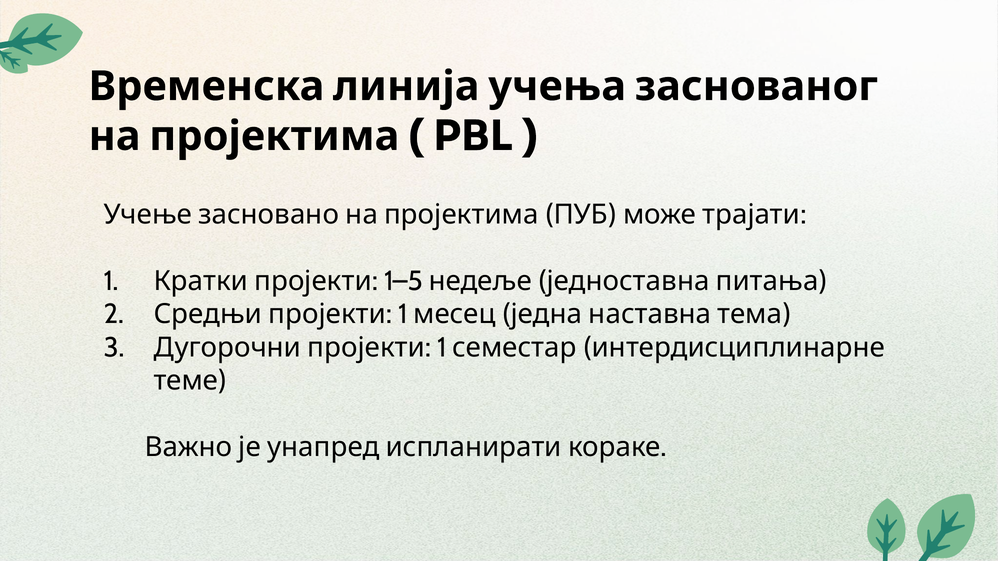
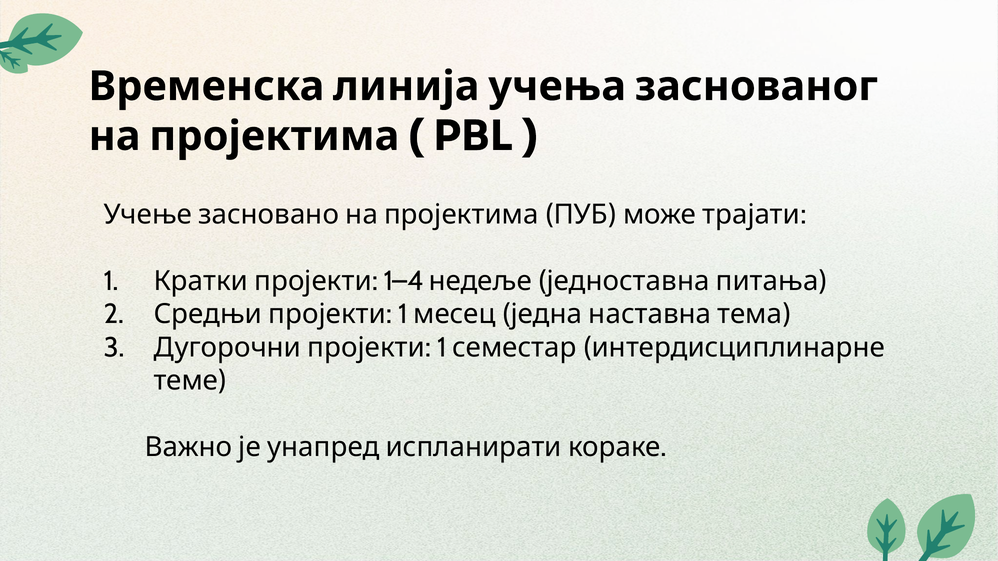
1–5: 1–5 -> 1–4
